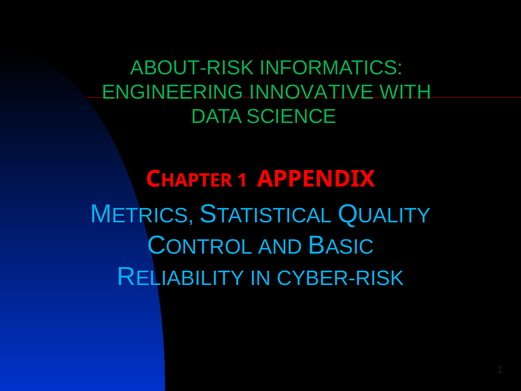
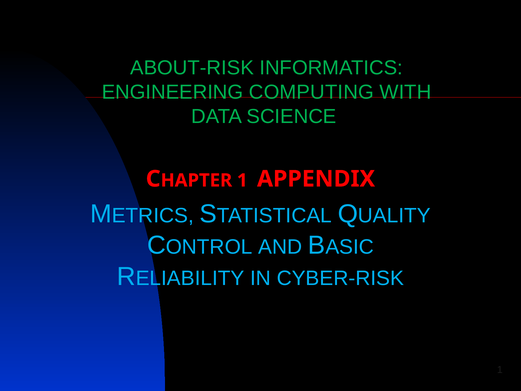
INNOVATIVE: INNOVATIVE -> COMPUTING
